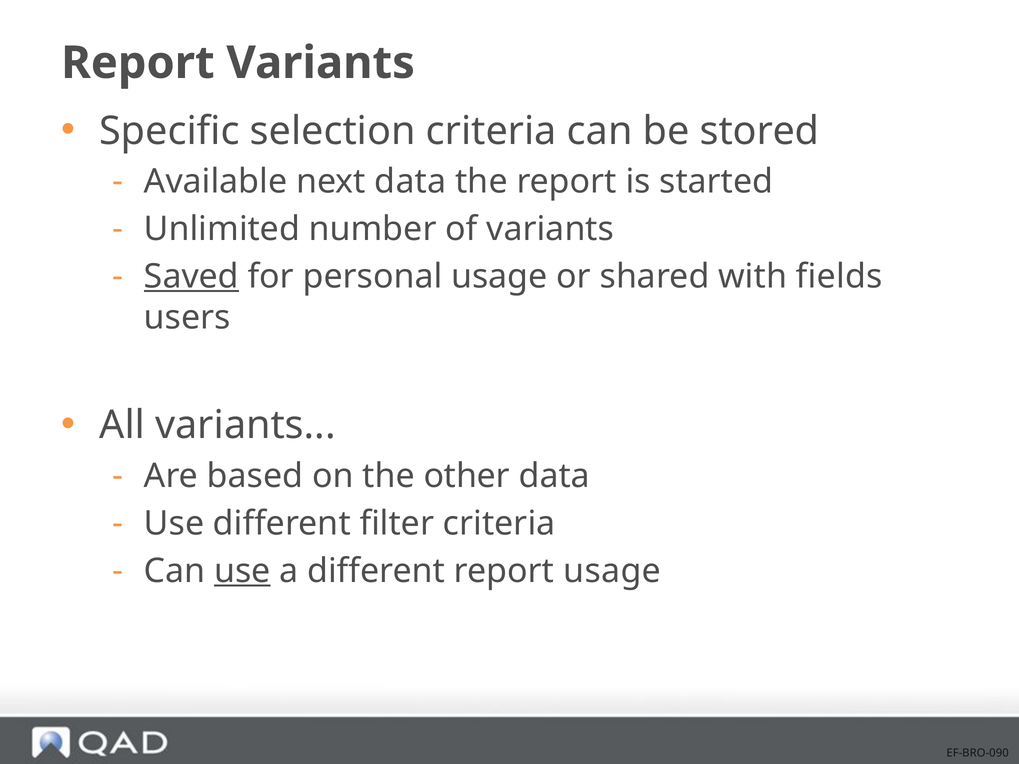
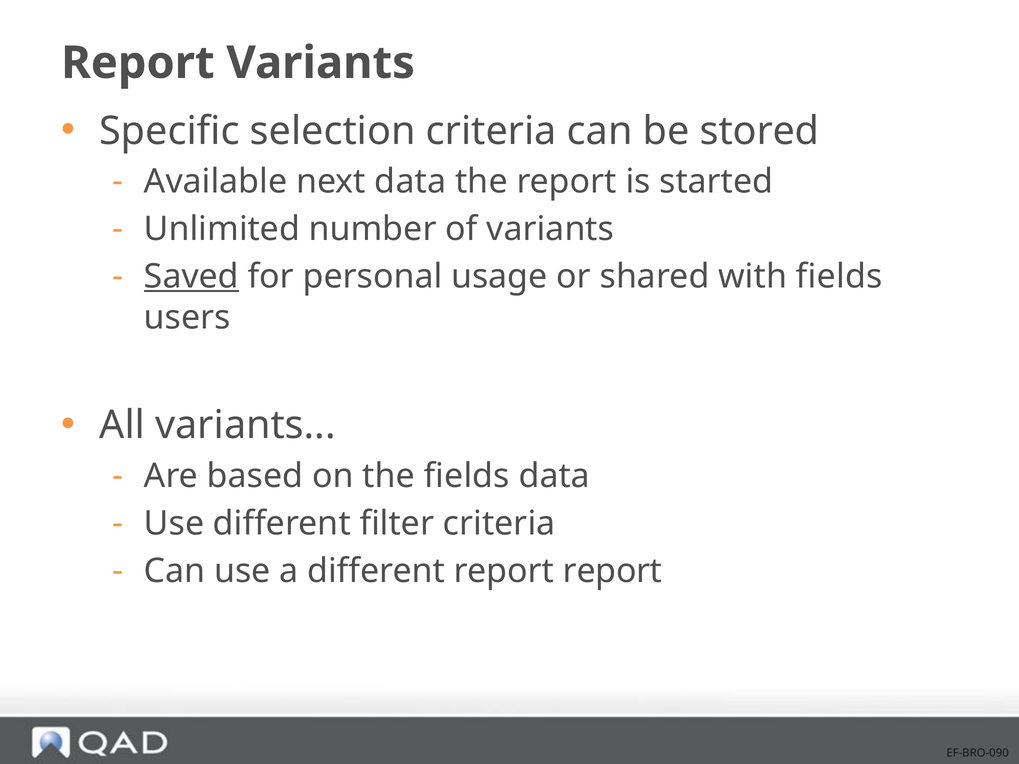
the other: other -> fields
use at (242, 571) underline: present -> none
different report usage: usage -> report
